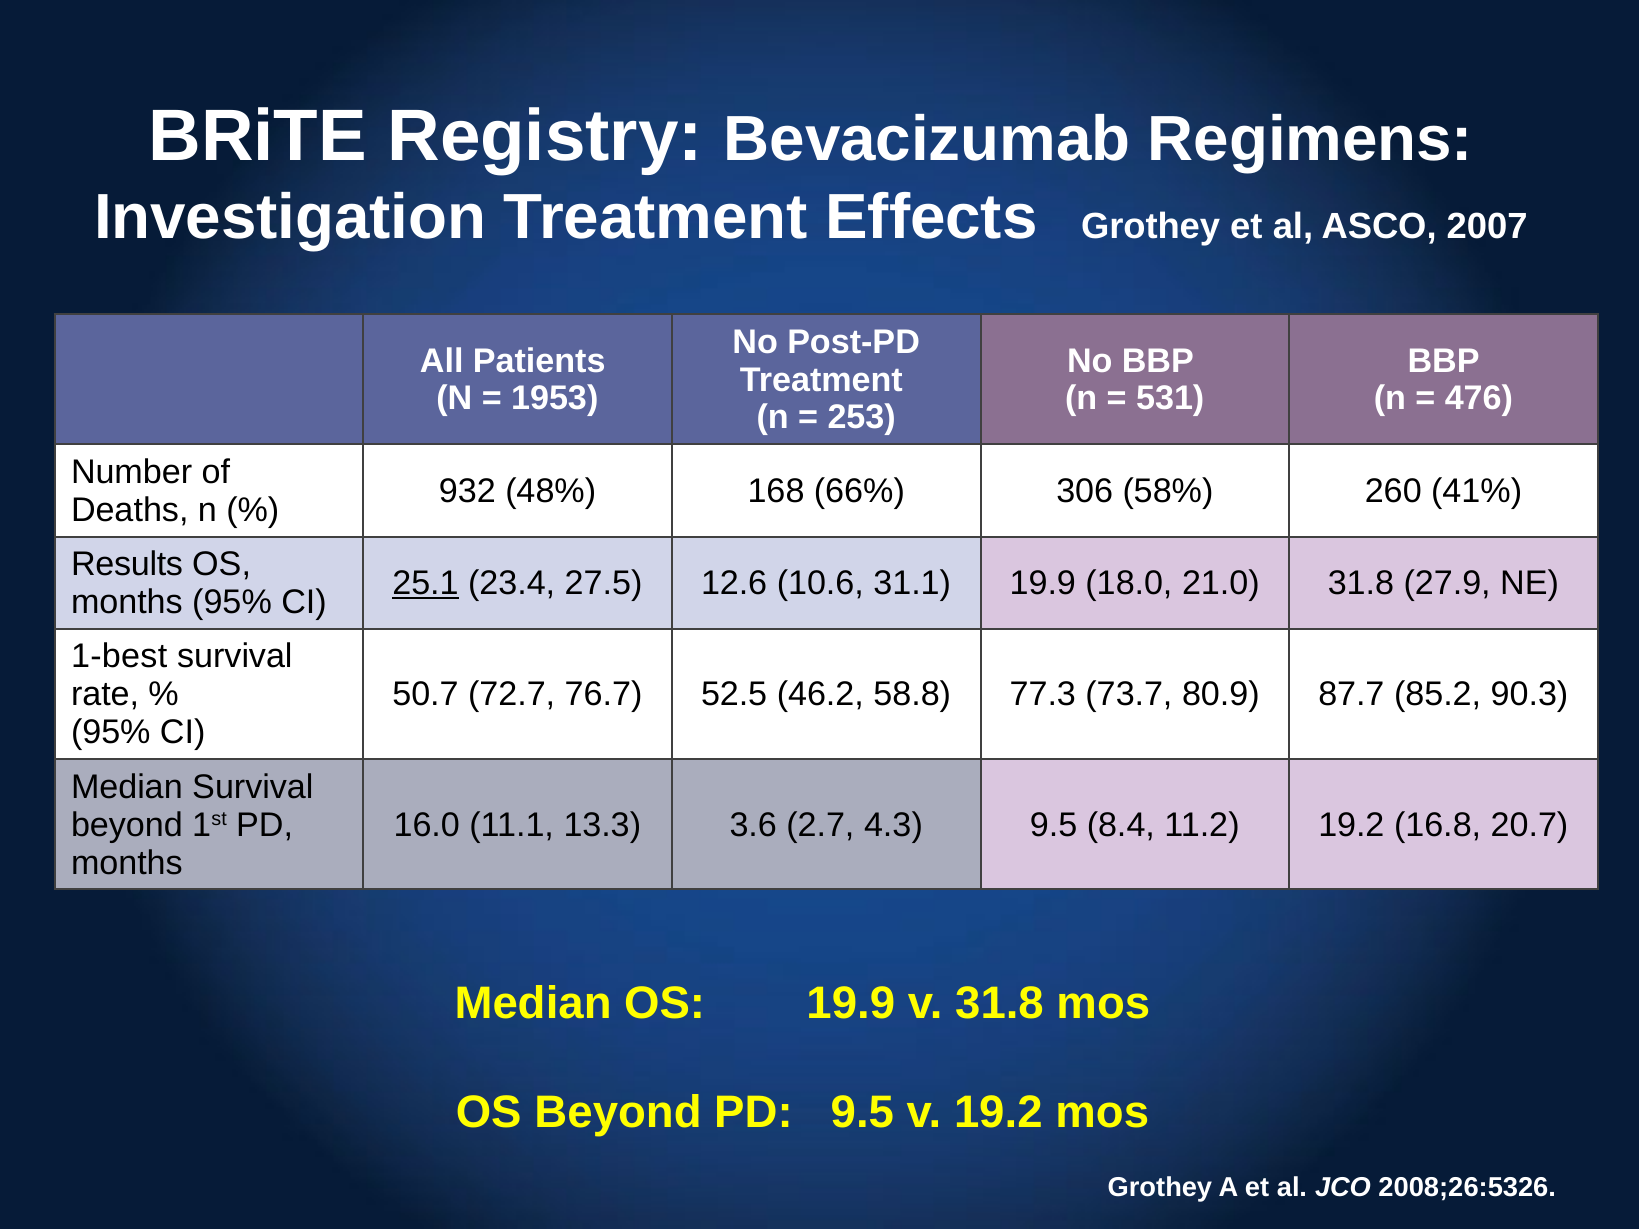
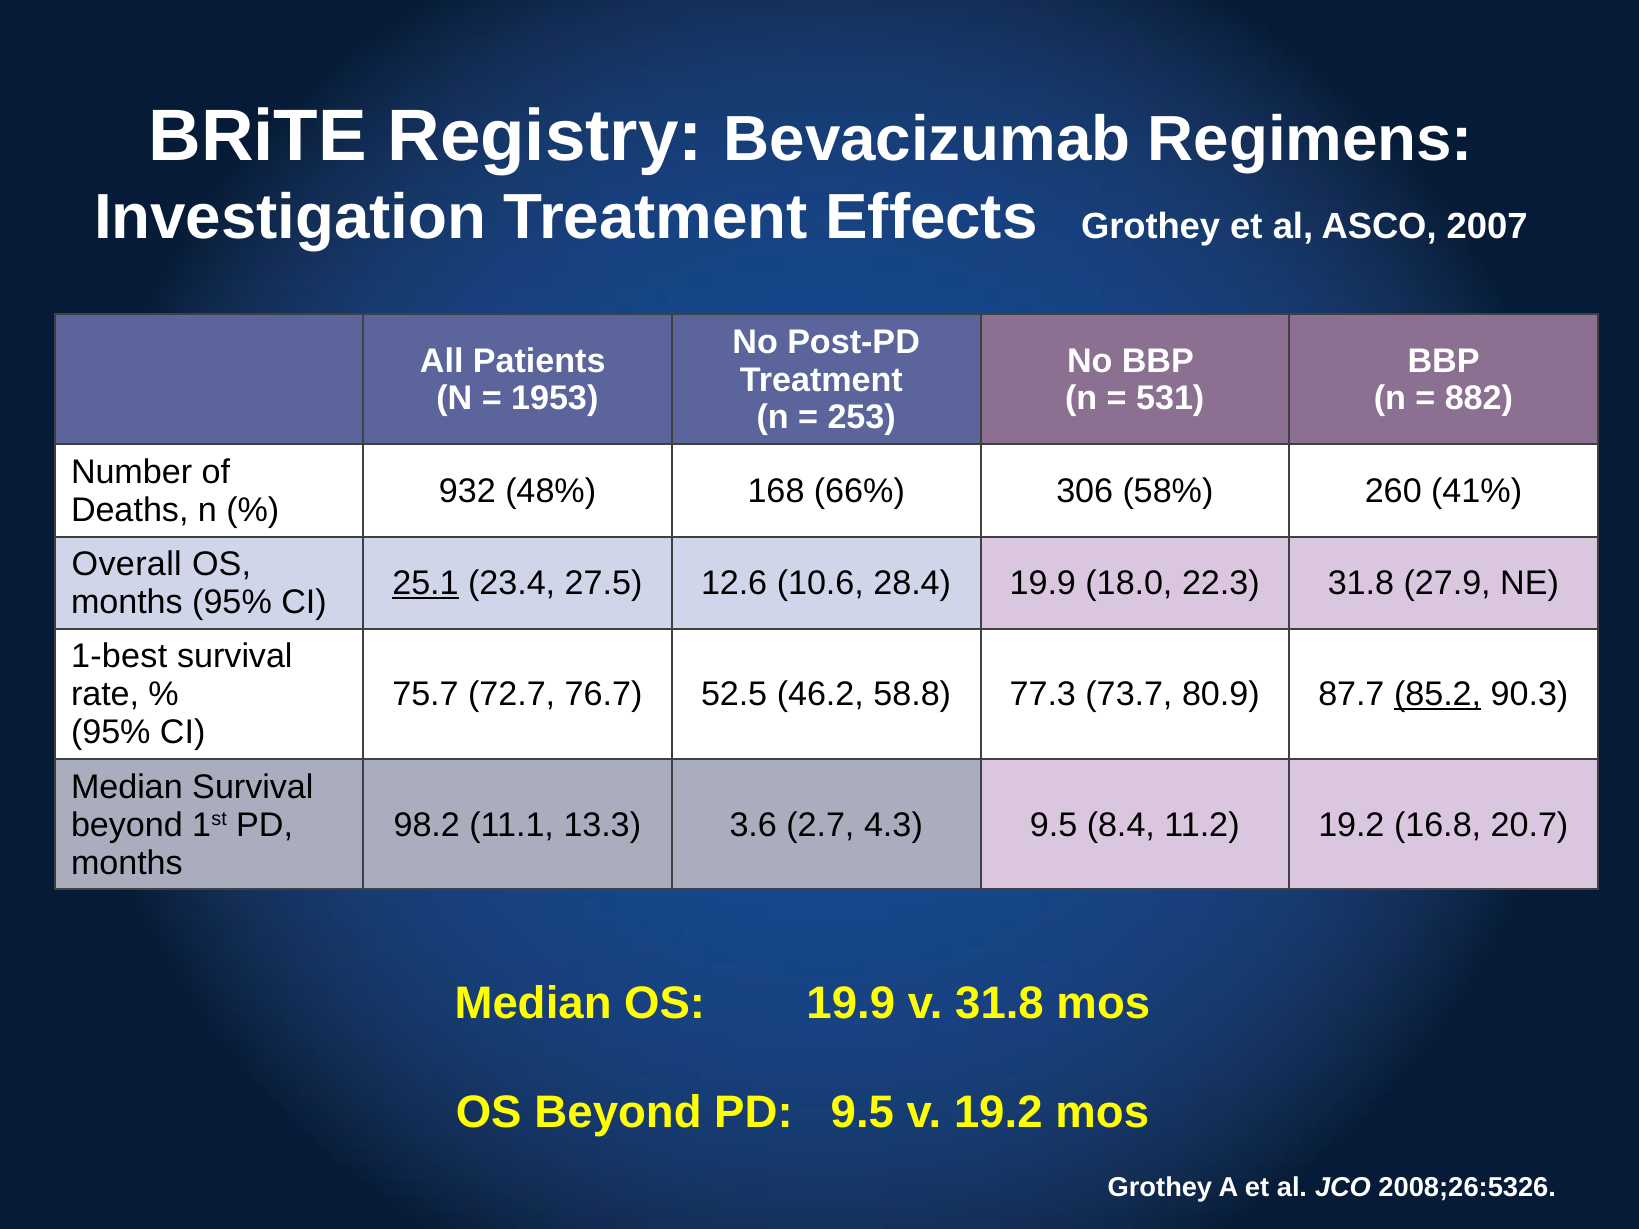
476: 476 -> 882
Results: Results -> Overall
31.1: 31.1 -> 28.4
21.0: 21.0 -> 22.3
50.7: 50.7 -> 75.7
85.2 underline: none -> present
16.0: 16.0 -> 98.2
